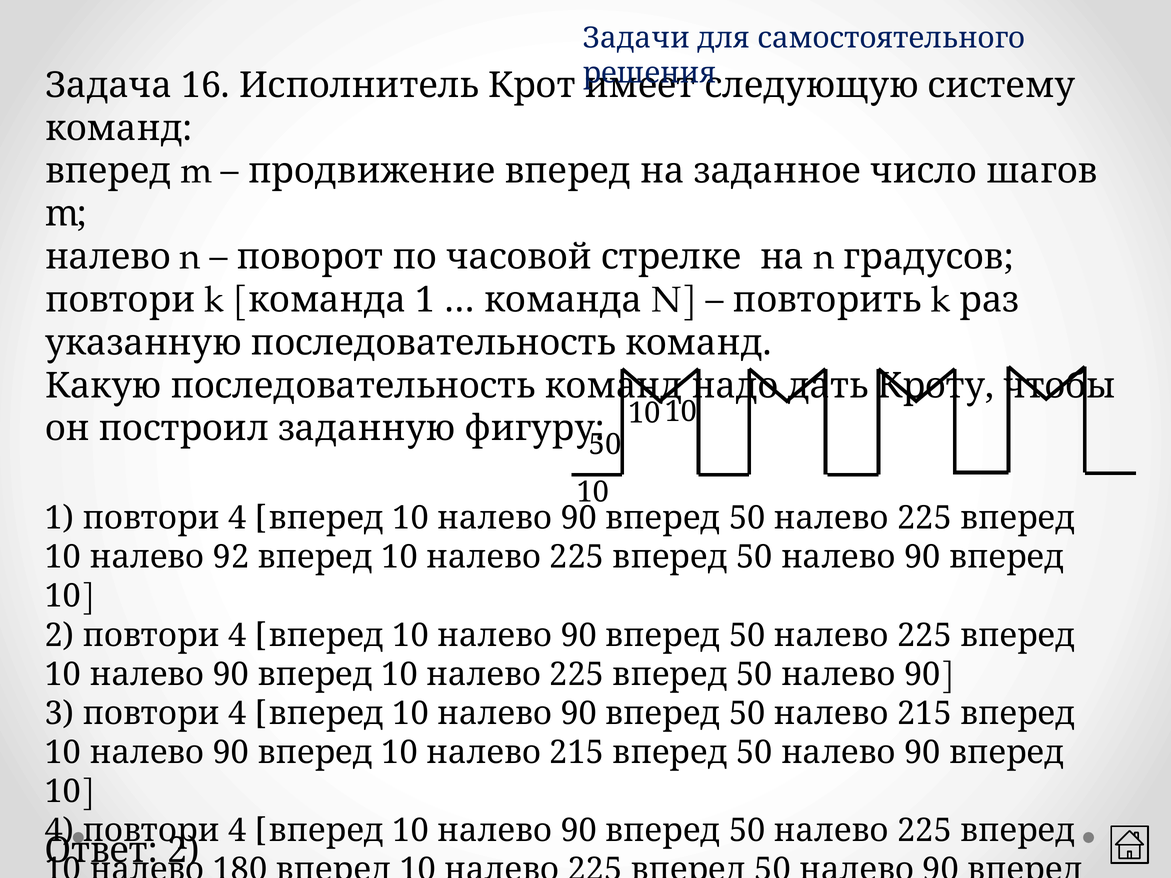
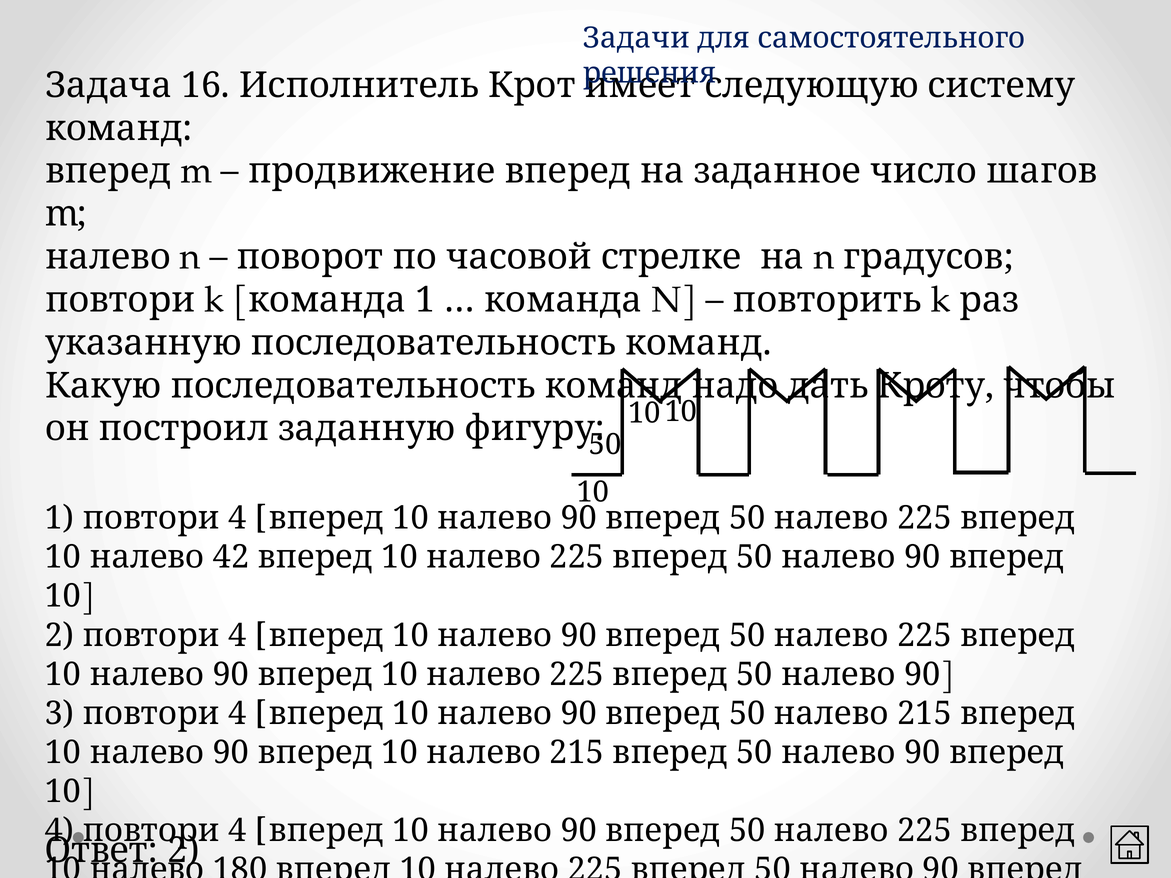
92: 92 -> 42
